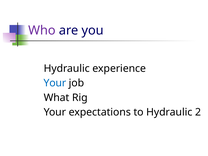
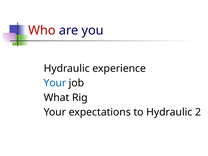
Who colour: purple -> red
